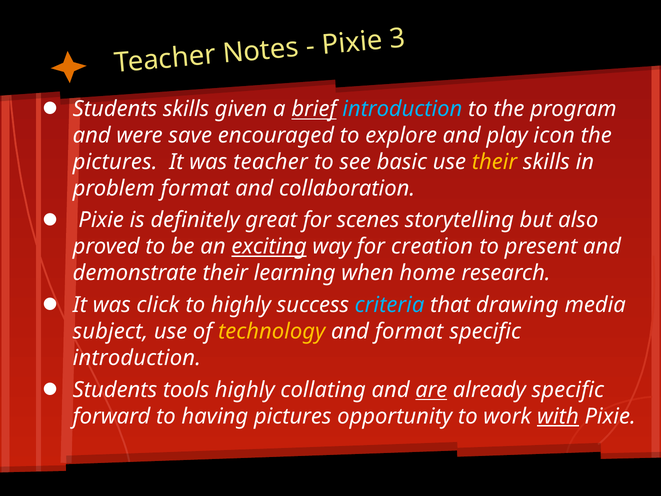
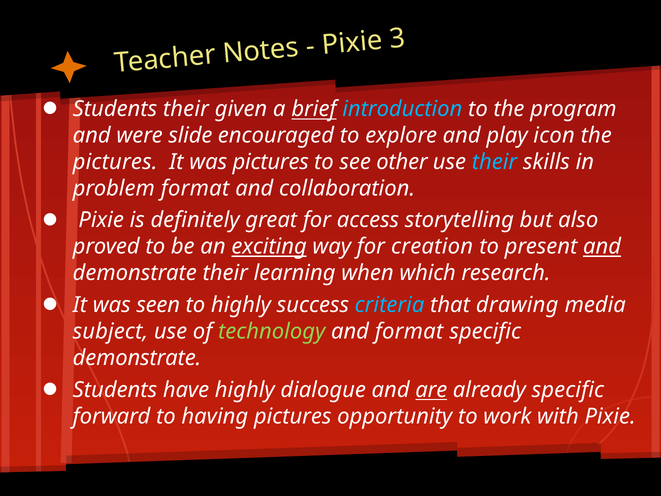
Students skills: skills -> their
save: save -> slide
was teacher: teacher -> pictures
basic: basic -> other
their at (494, 162) colour: yellow -> light blue
scenes: scenes -> access
and at (602, 247) underline: none -> present
home: home -> which
click: click -> seen
technology colour: yellow -> light green
introduction at (137, 358): introduction -> demonstrate
tools: tools -> have
collating: collating -> dialogue
with underline: present -> none
